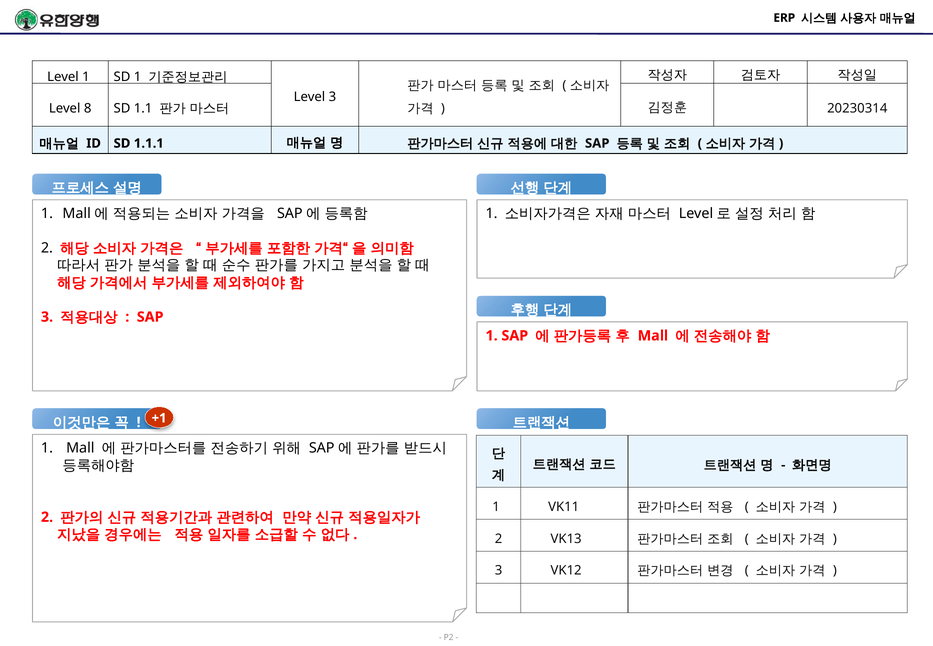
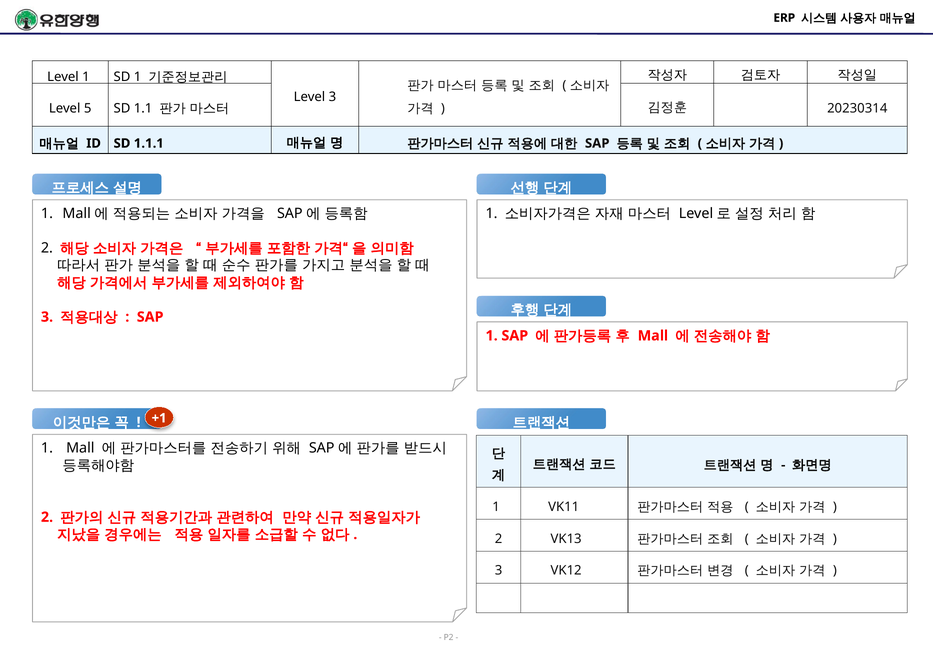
8: 8 -> 5
